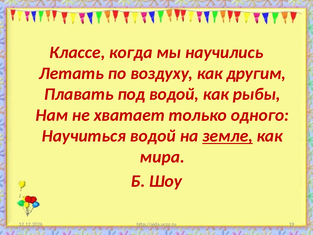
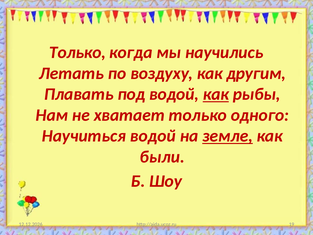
Классе at (77, 52): Классе -> Только
как at (216, 94) underline: none -> present
мира: мира -> были
